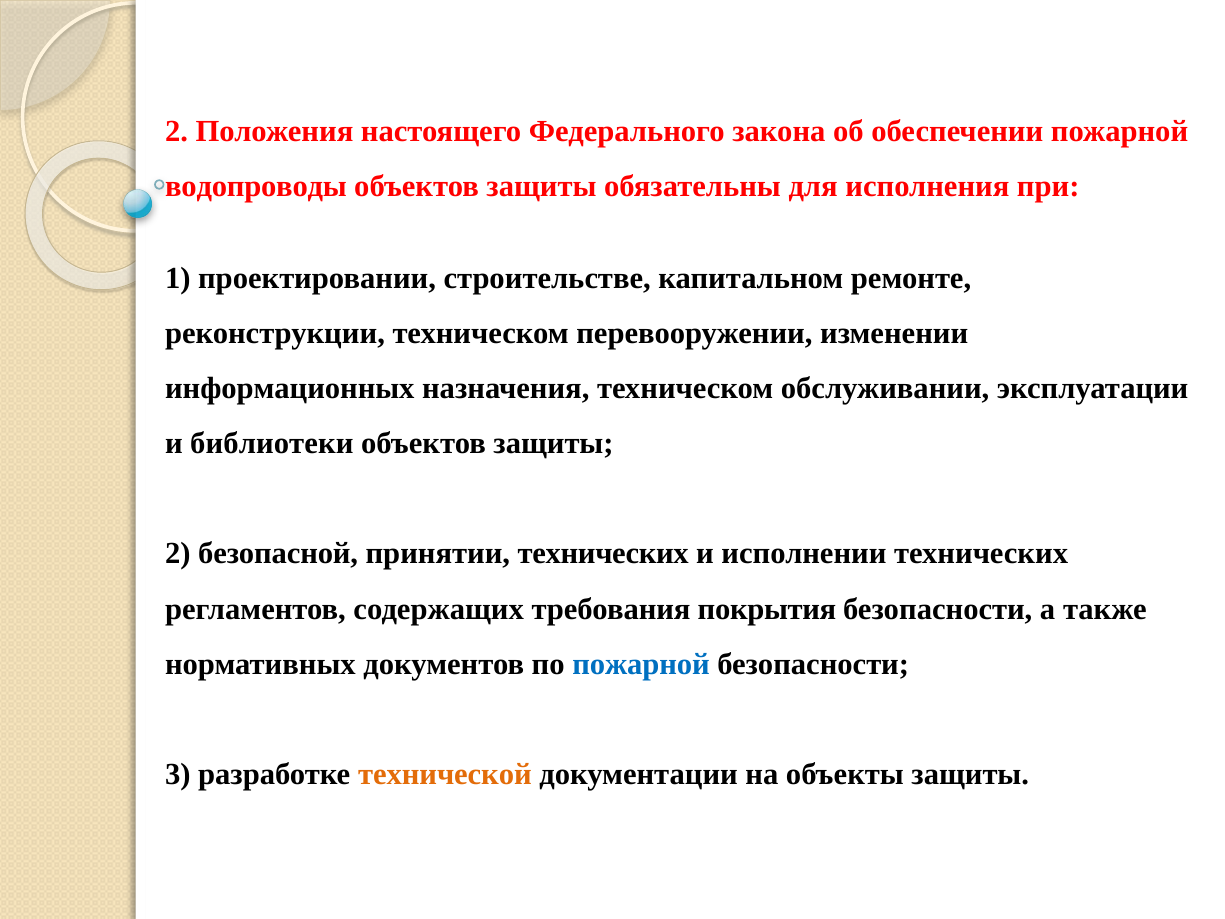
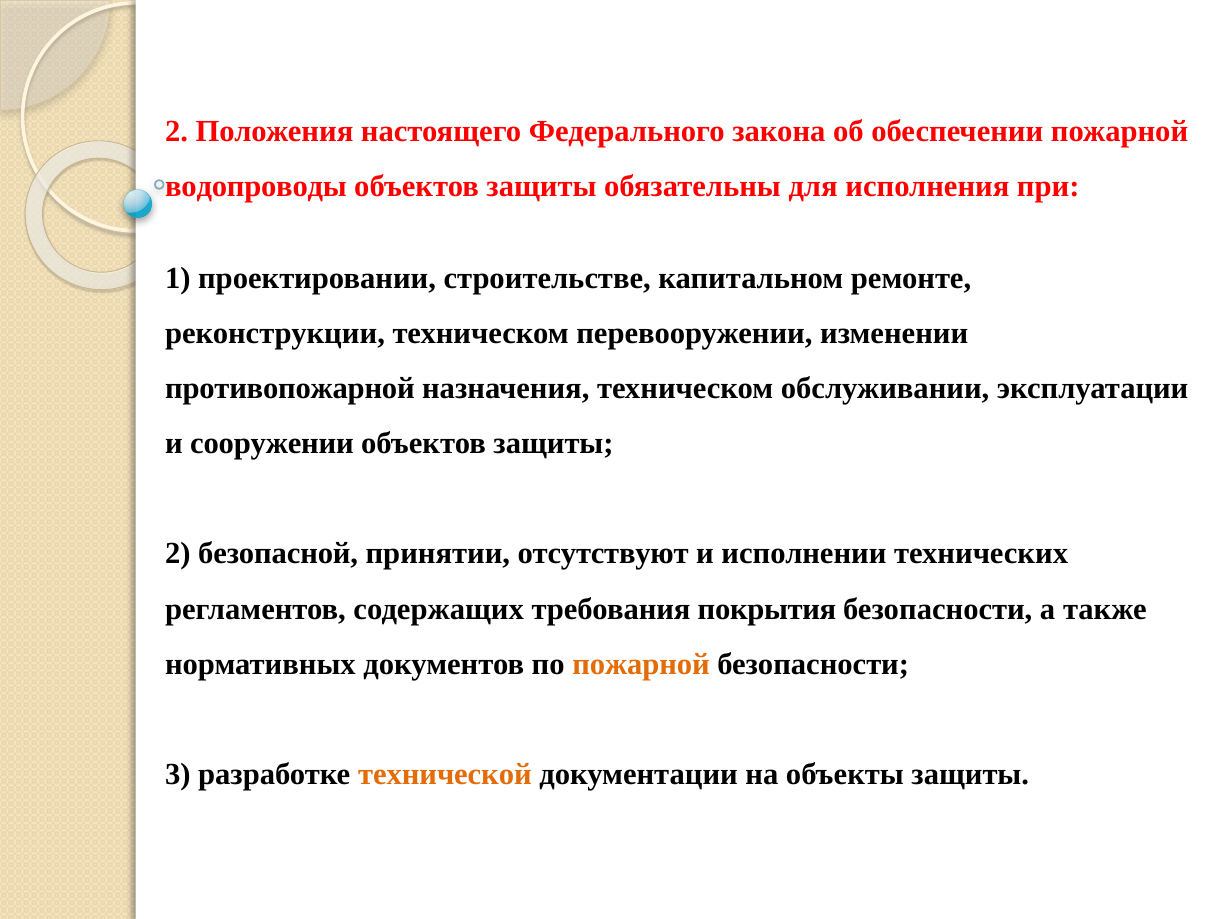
информационных: информационных -> противопожарной
библиотеки: библиотеки -> сооружении
принятии технических: технических -> отсутствуют
пожарной at (641, 664) colour: blue -> orange
